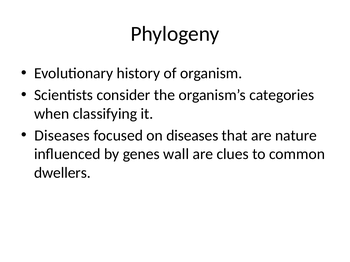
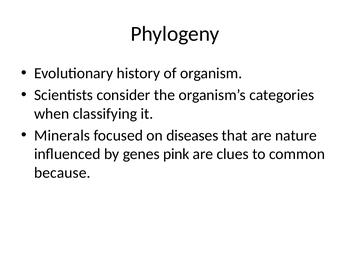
Diseases at (62, 136): Diseases -> Minerals
wall: wall -> pink
dwellers: dwellers -> because
